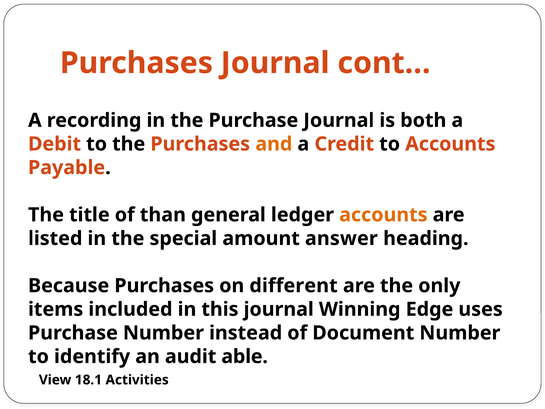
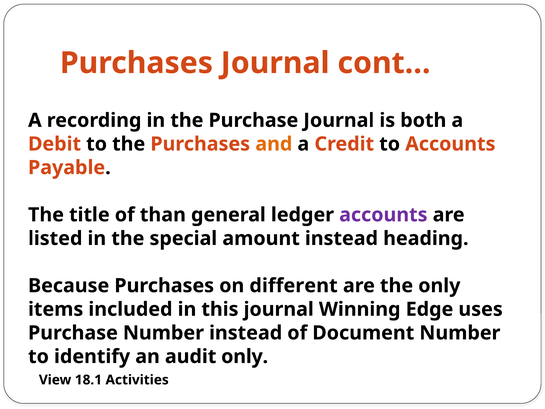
accounts at (383, 215) colour: orange -> purple
amount answer: answer -> instead
audit able: able -> only
